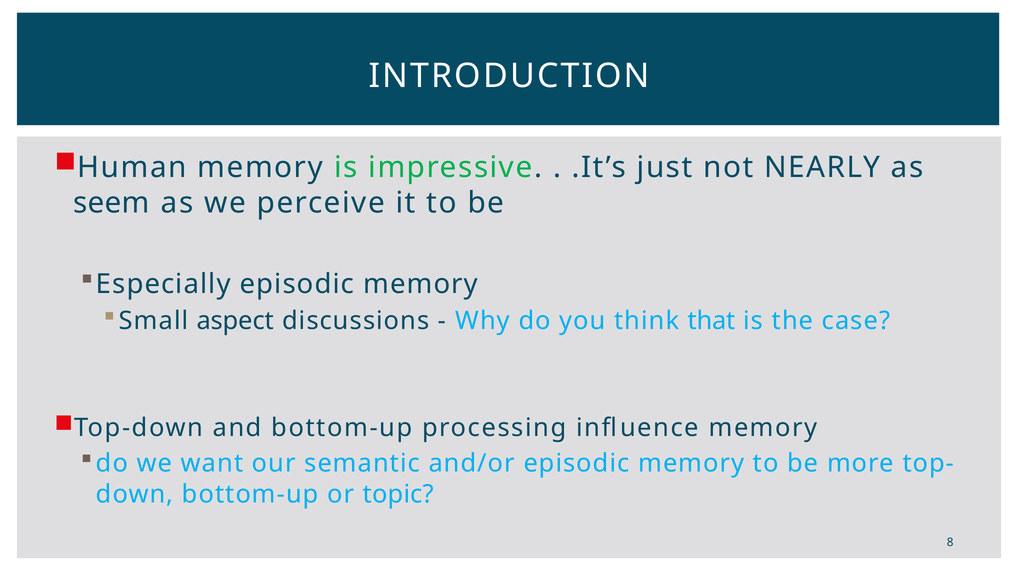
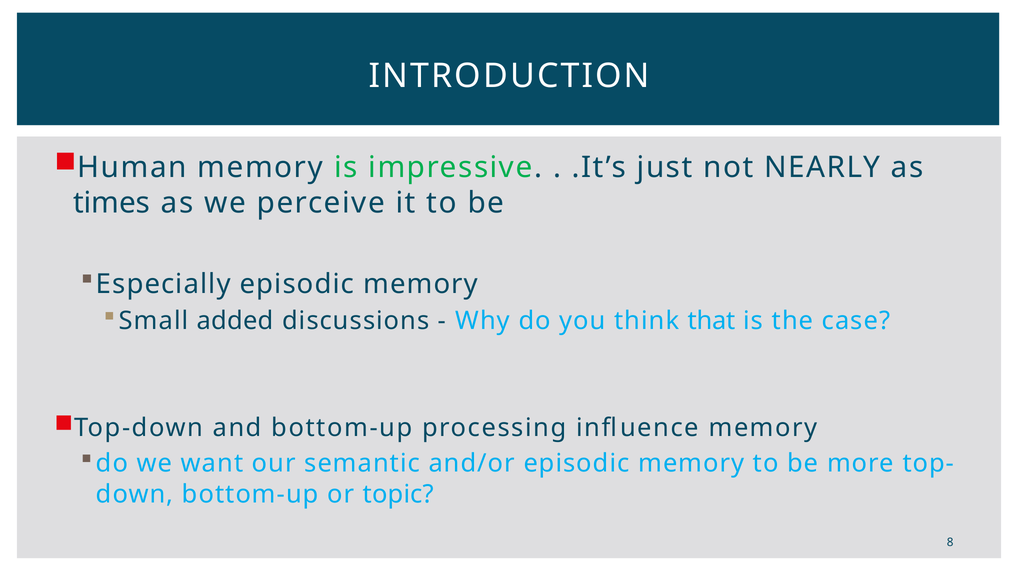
seem: seem -> times
aspect: aspect -> added
